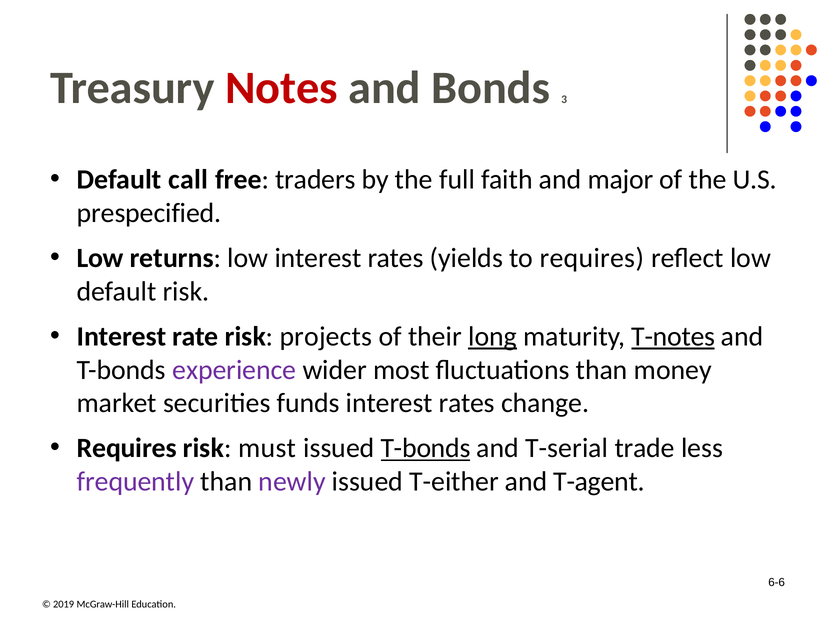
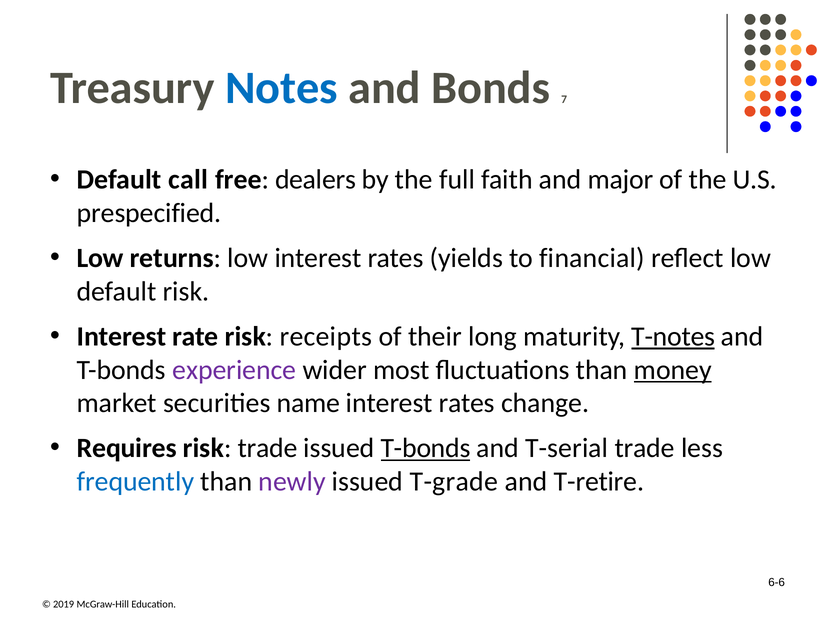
Notes colour: red -> blue
3: 3 -> 7
traders: traders -> dealers
to requires: requires -> financial
projects: projects -> receipts
long underline: present -> none
money underline: none -> present
funds: funds -> name
risk must: must -> trade
frequently colour: purple -> blue
T-either: T-either -> T-grade
T-agent: T-agent -> T-retire
